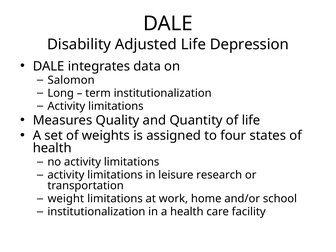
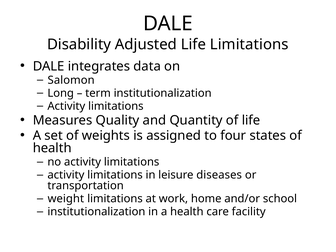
Life Depression: Depression -> Limitations
research: research -> diseases
